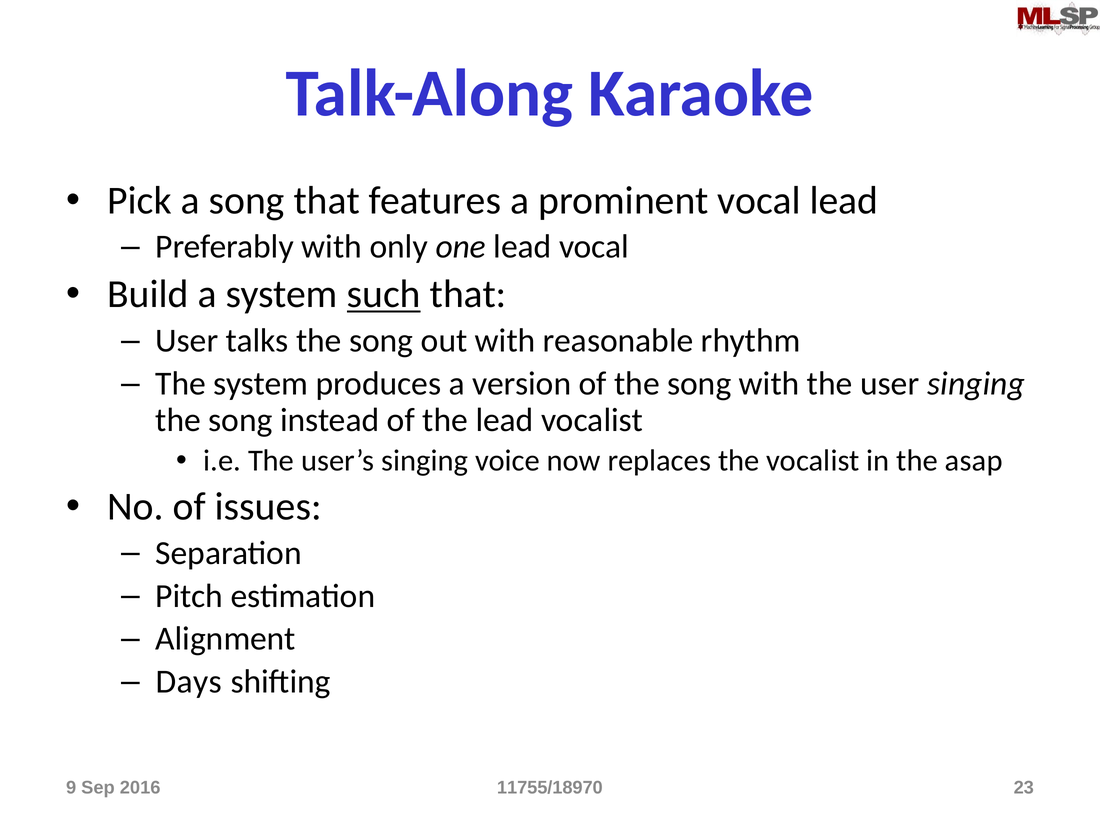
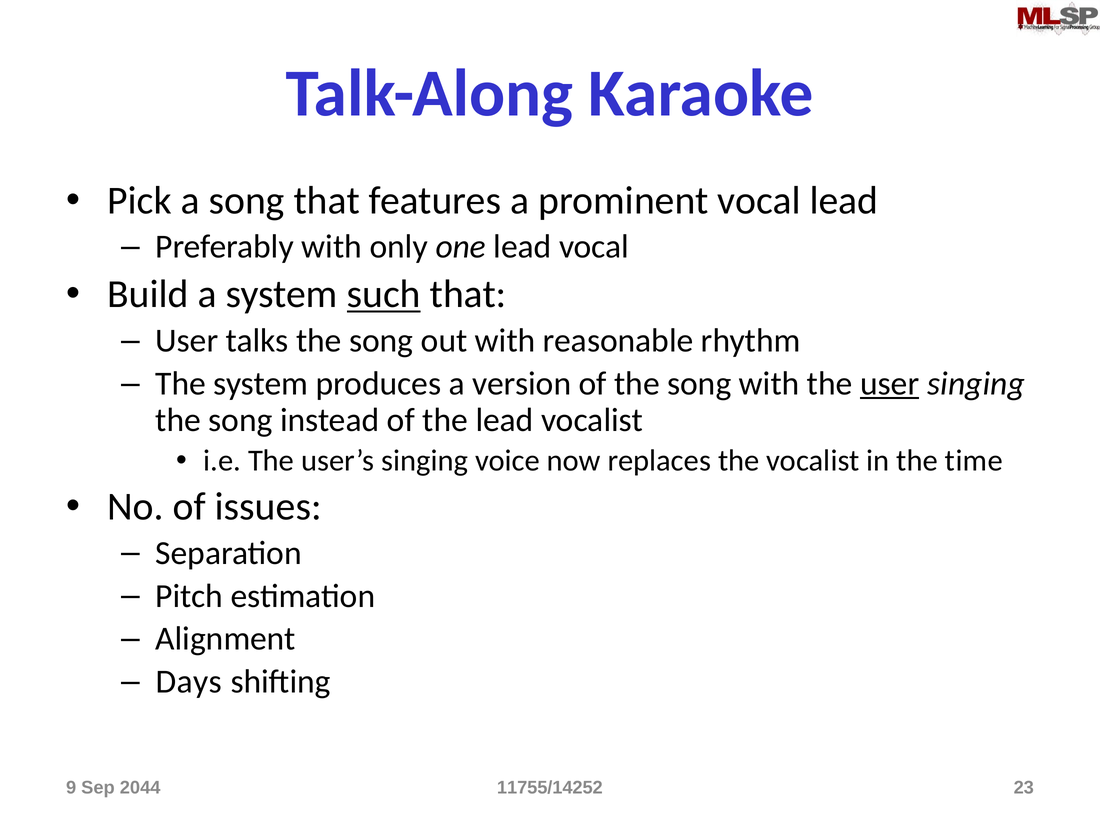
user at (890, 384) underline: none -> present
asap: asap -> time
2016: 2016 -> 2044
11755/18970: 11755/18970 -> 11755/14252
